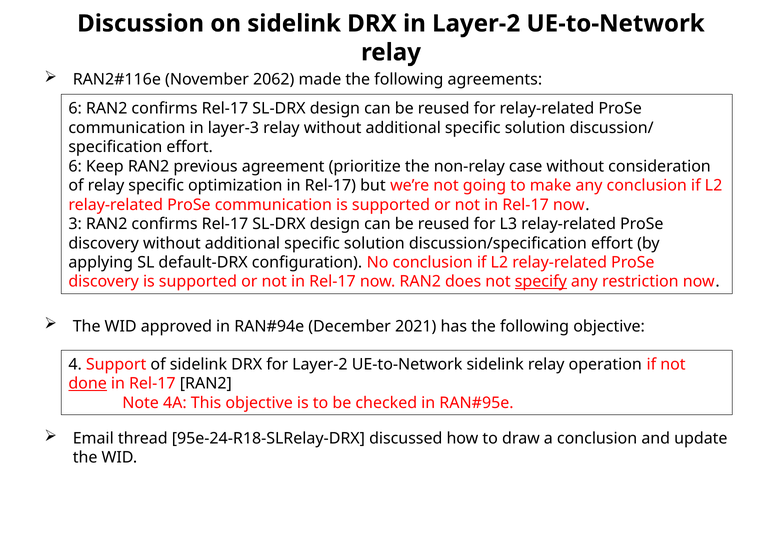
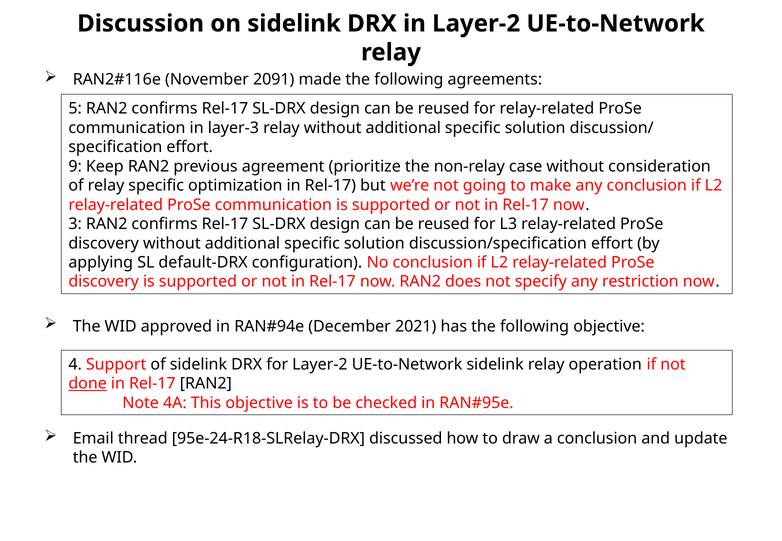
2062: 2062 -> 2091
6 at (75, 109): 6 -> 5
6 at (75, 166): 6 -> 9
specify underline: present -> none
